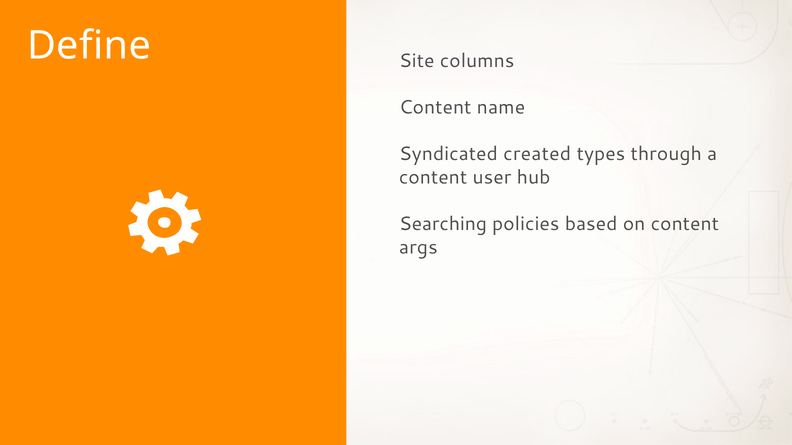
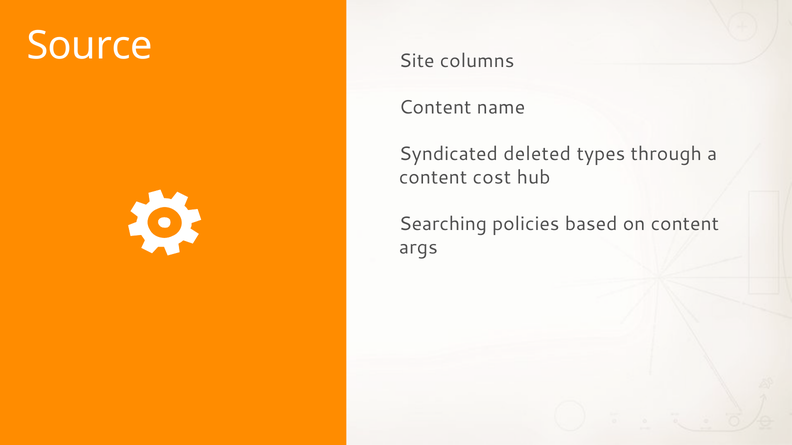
Define: Define -> Source
created: created -> deleted
user: user -> cost
